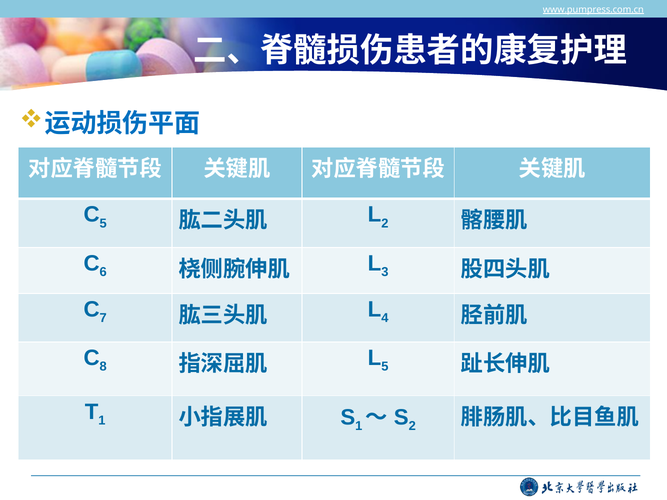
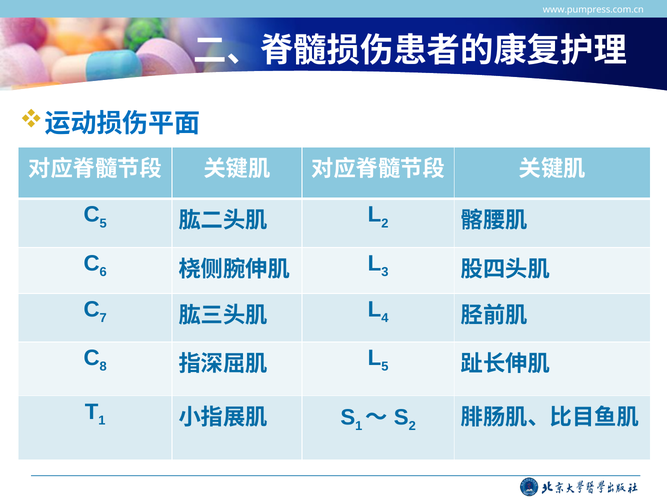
www.pumpress.com.cn underline: present -> none
